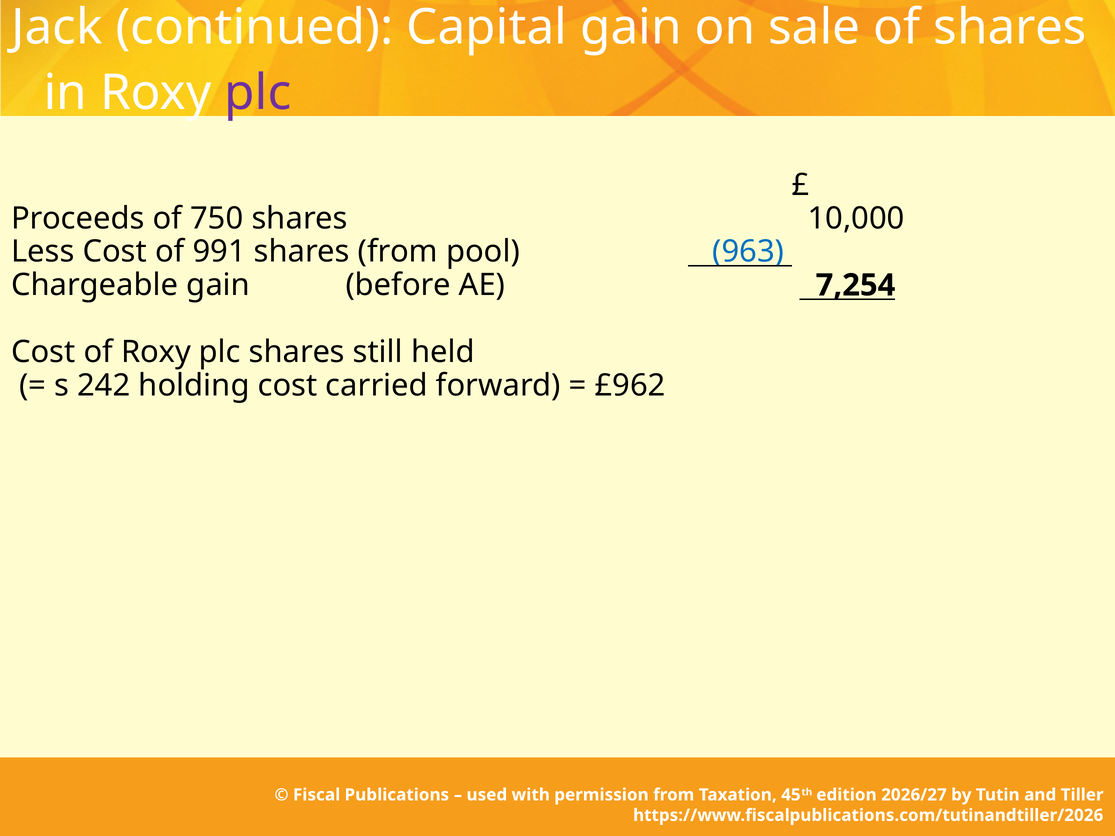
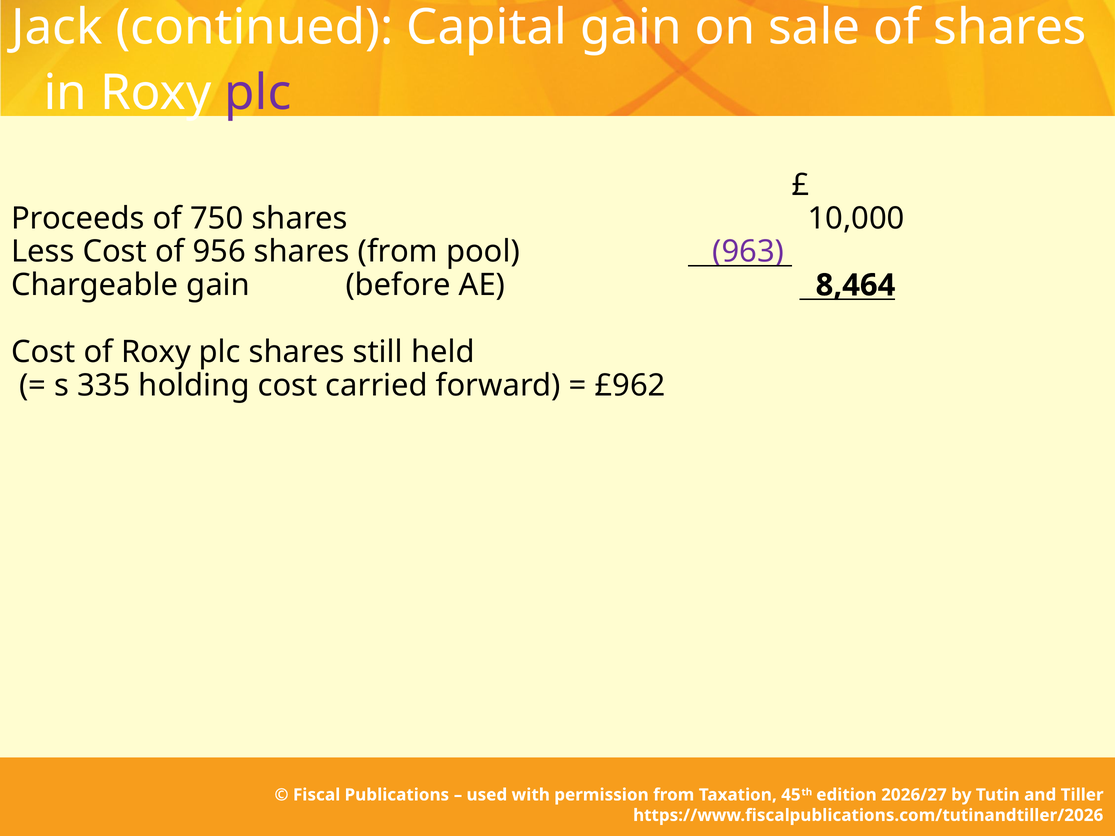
991: 991 -> 956
963 colour: blue -> purple
7,254: 7,254 -> 8,464
242: 242 -> 335
